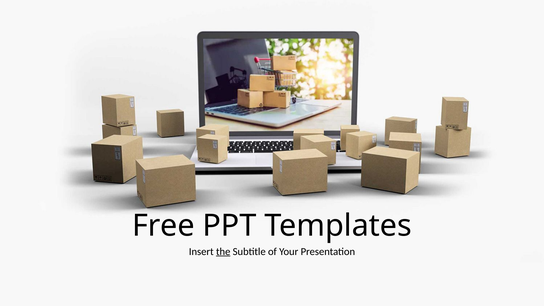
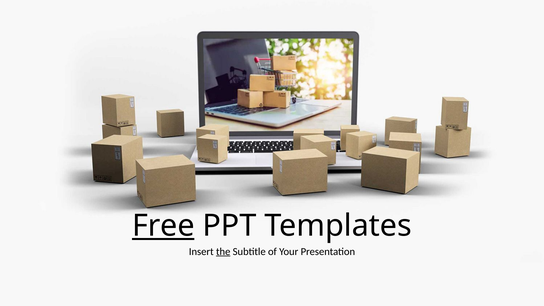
Free underline: none -> present
